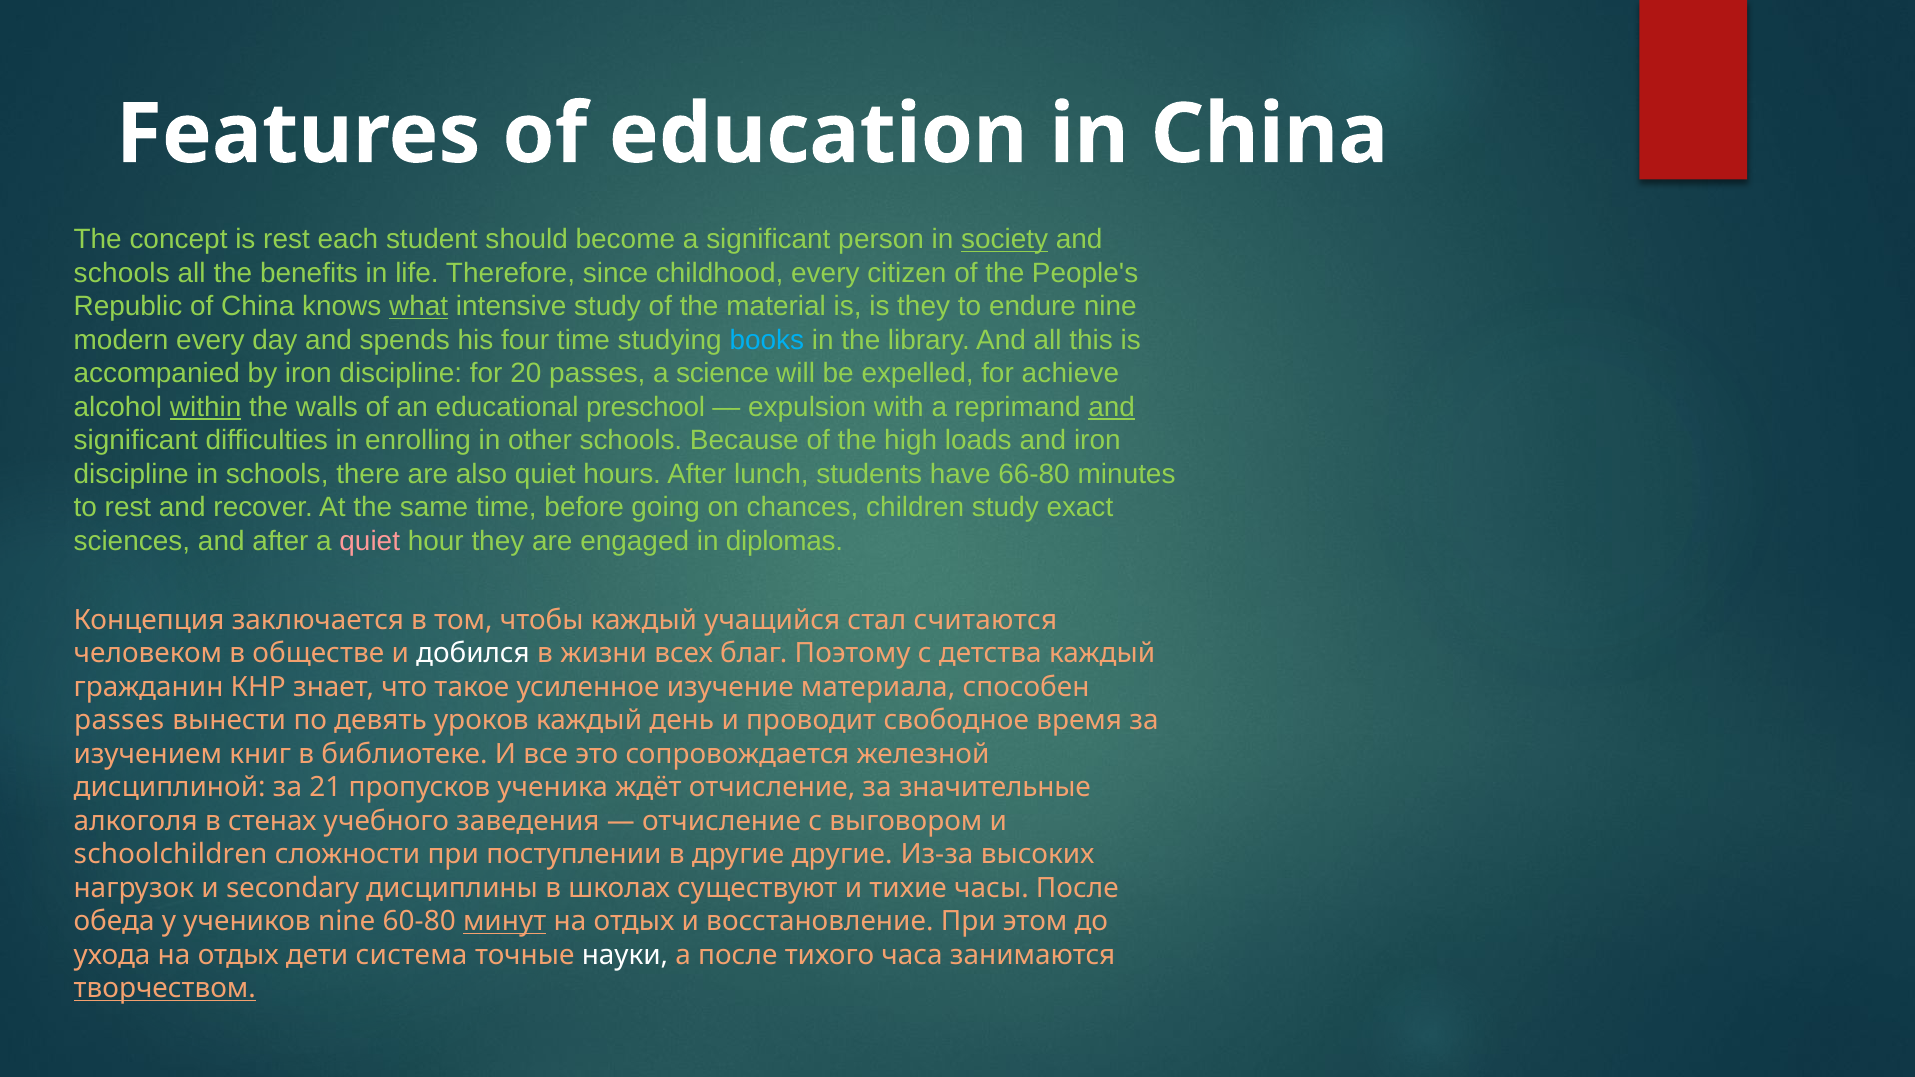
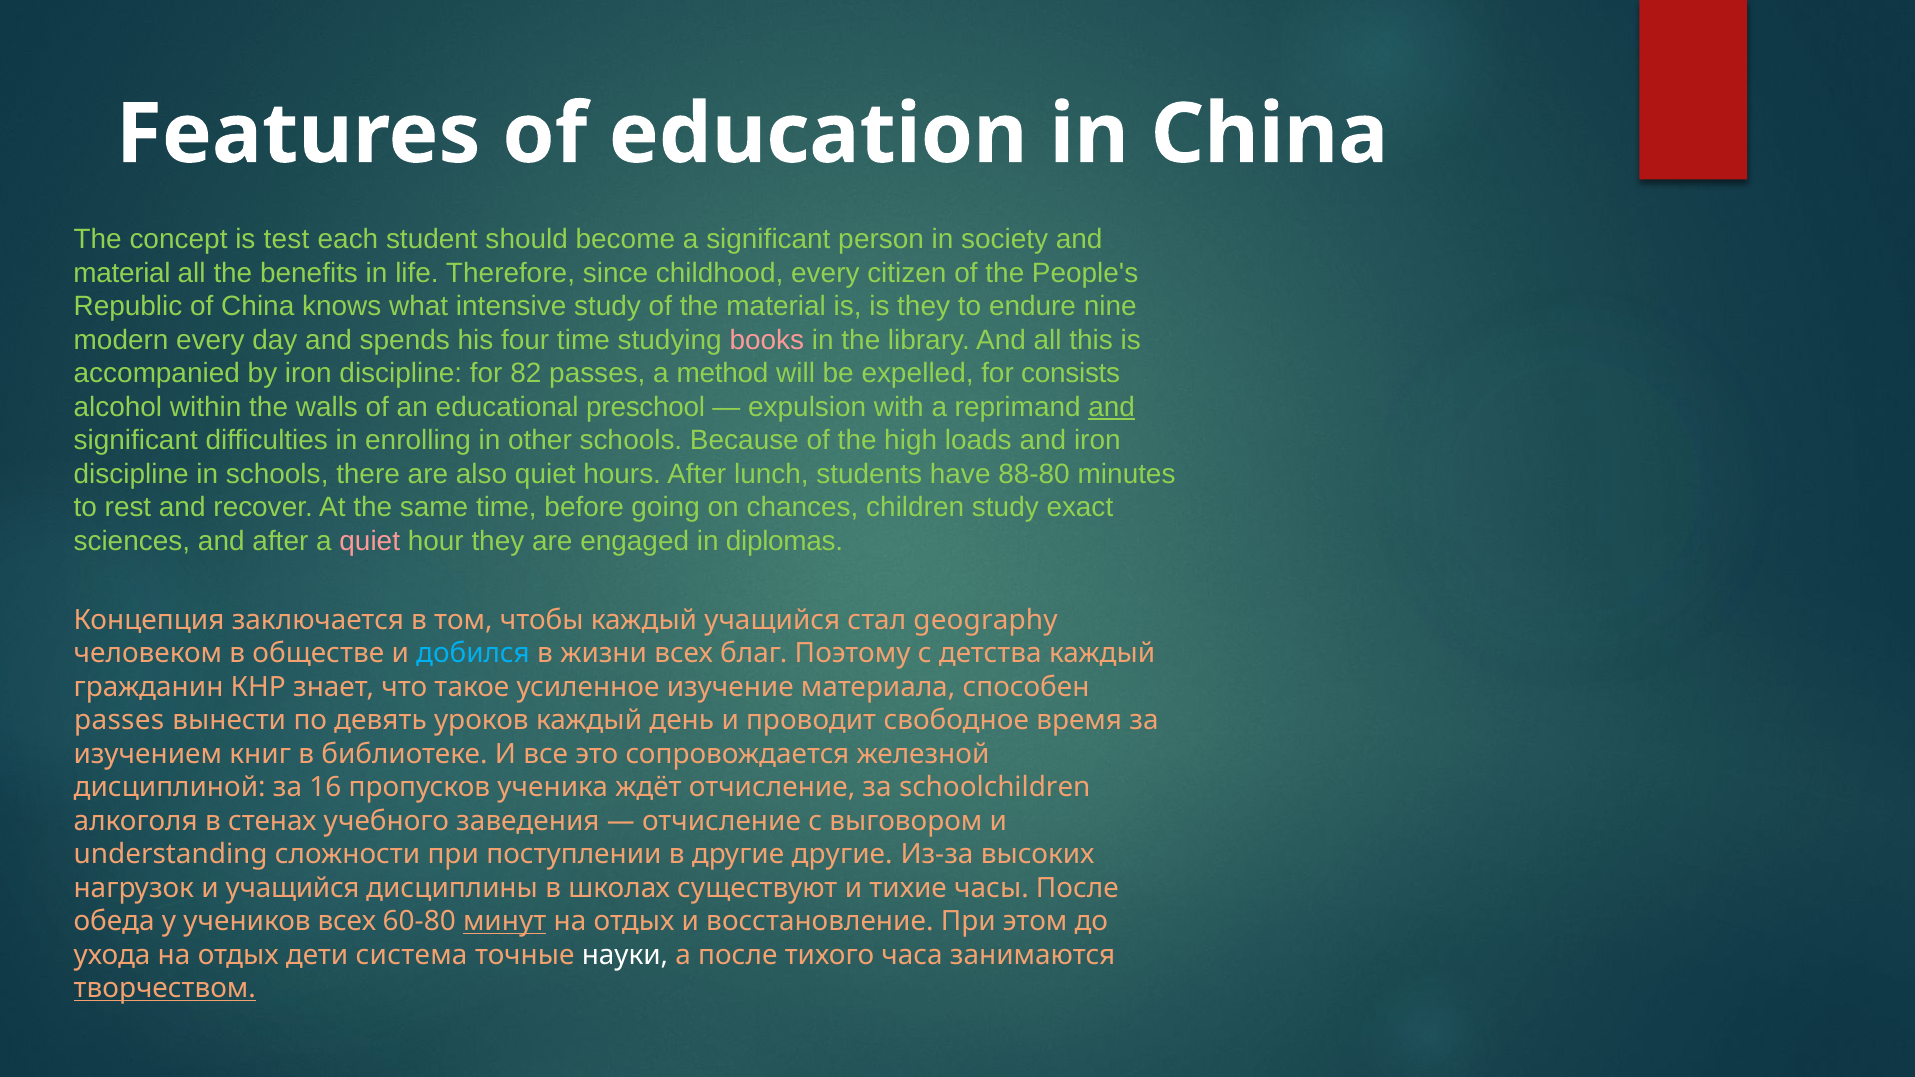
is rest: rest -> test
society underline: present -> none
schools at (122, 273): schools -> material
what underline: present -> none
books colour: light blue -> pink
20: 20 -> 82
science: science -> method
achieve: achieve -> consists
within underline: present -> none
66-80: 66-80 -> 88-80
считаются: считаются -> geography
добился colour: white -> light blue
21: 21 -> 16
значительные: значительные -> schoolchildren
schoolchildren: schoolchildren -> understanding
и secondary: secondary -> учащийся
учеников nine: nine -> всех
